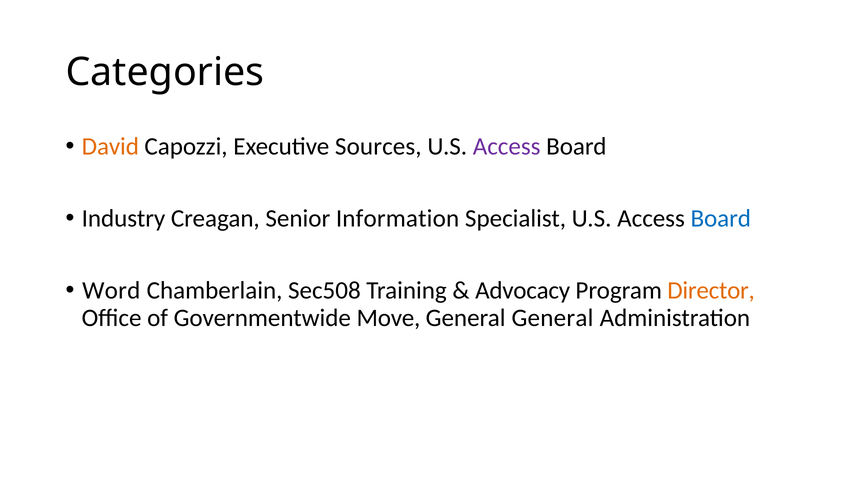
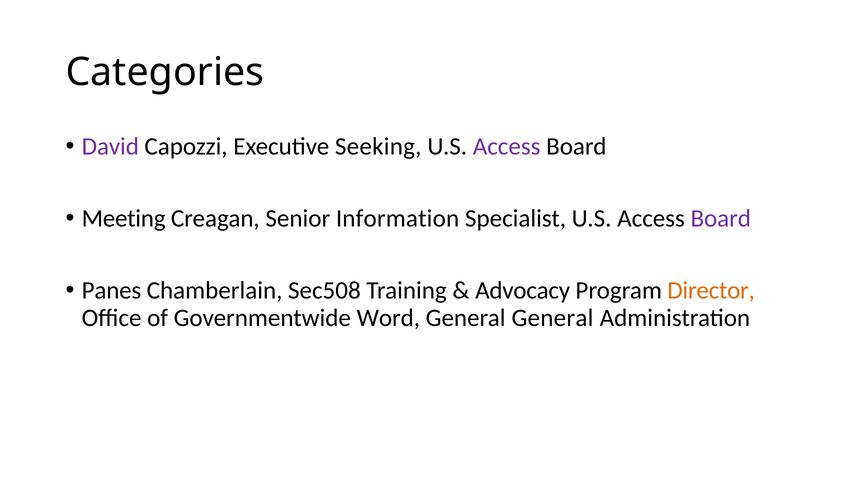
David colour: orange -> purple
Sources: Sources -> Seeking
Industry: Industry -> Meeting
Board at (721, 218) colour: blue -> purple
Word: Word -> Panes
Move: Move -> Word
